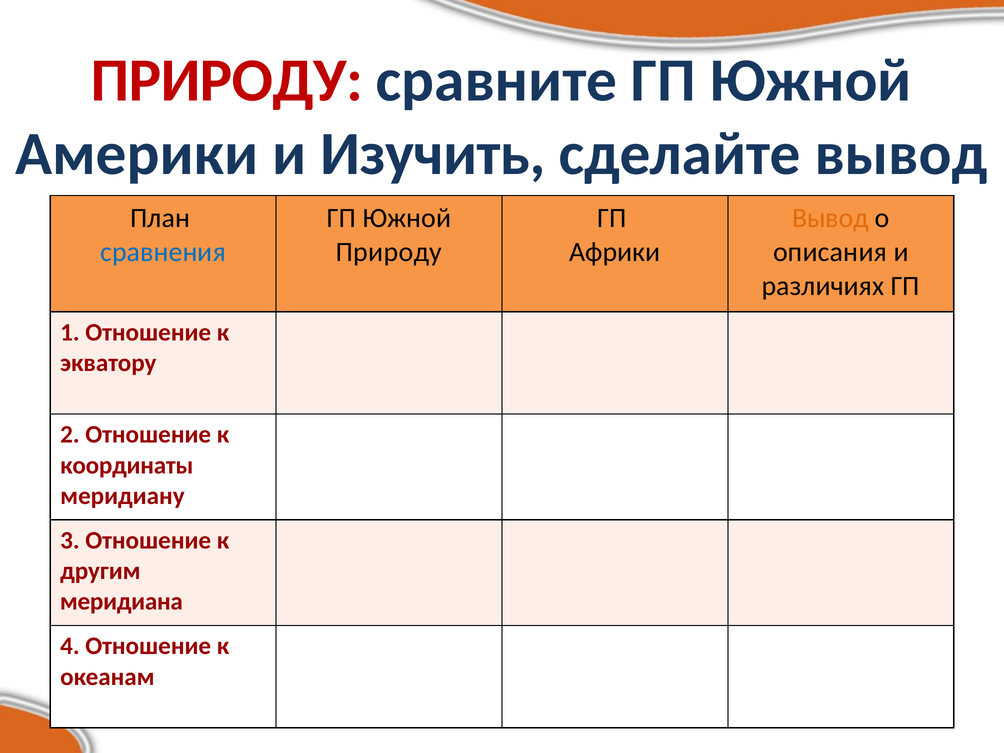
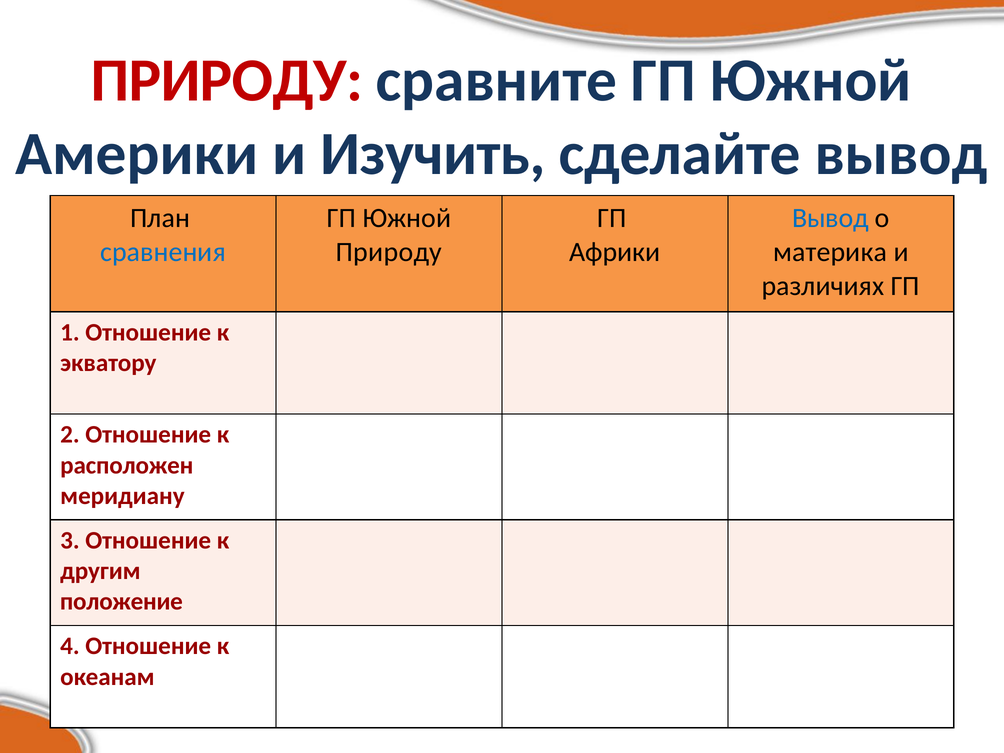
Вывод at (830, 218) colour: orange -> blue
описания: описания -> материка
координаты: координаты -> расположен
меридиана: меридиана -> положение
